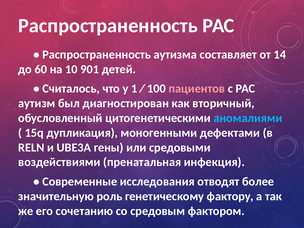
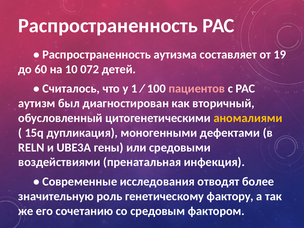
14: 14 -> 19
901: 901 -> 072
аномалиями colour: light blue -> yellow
